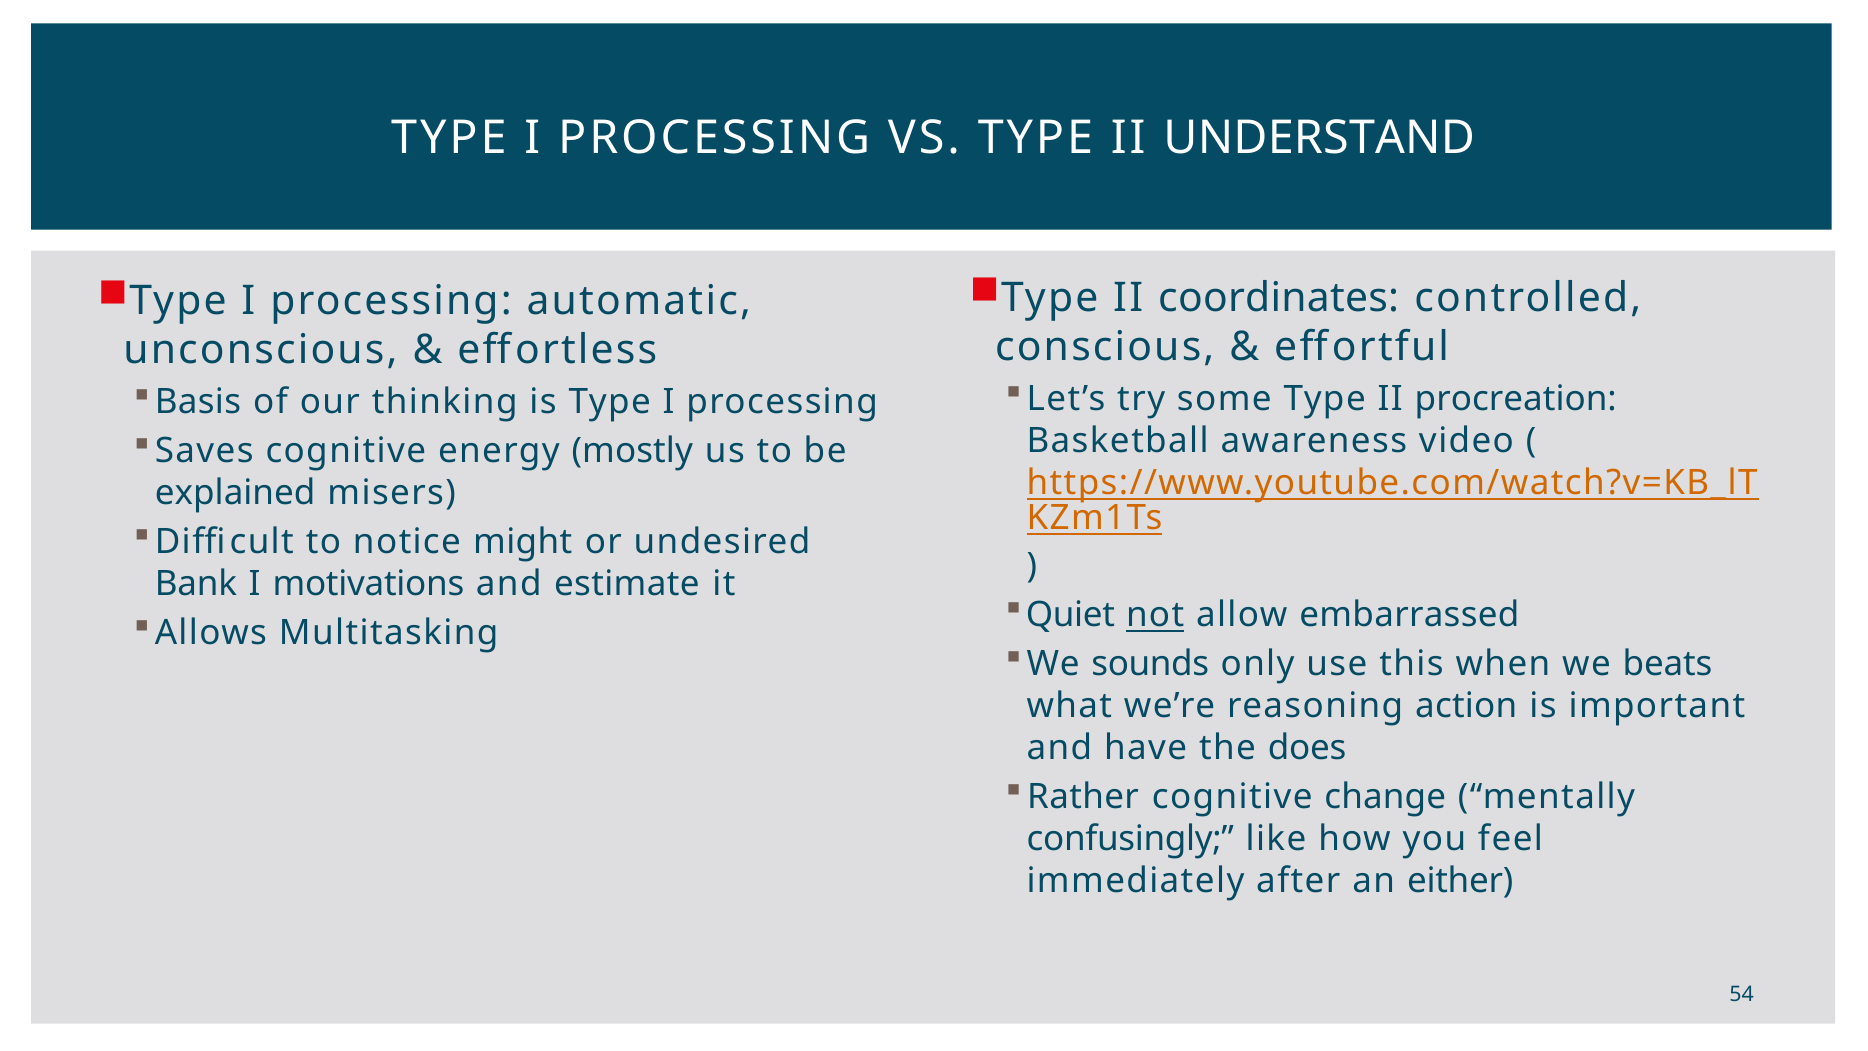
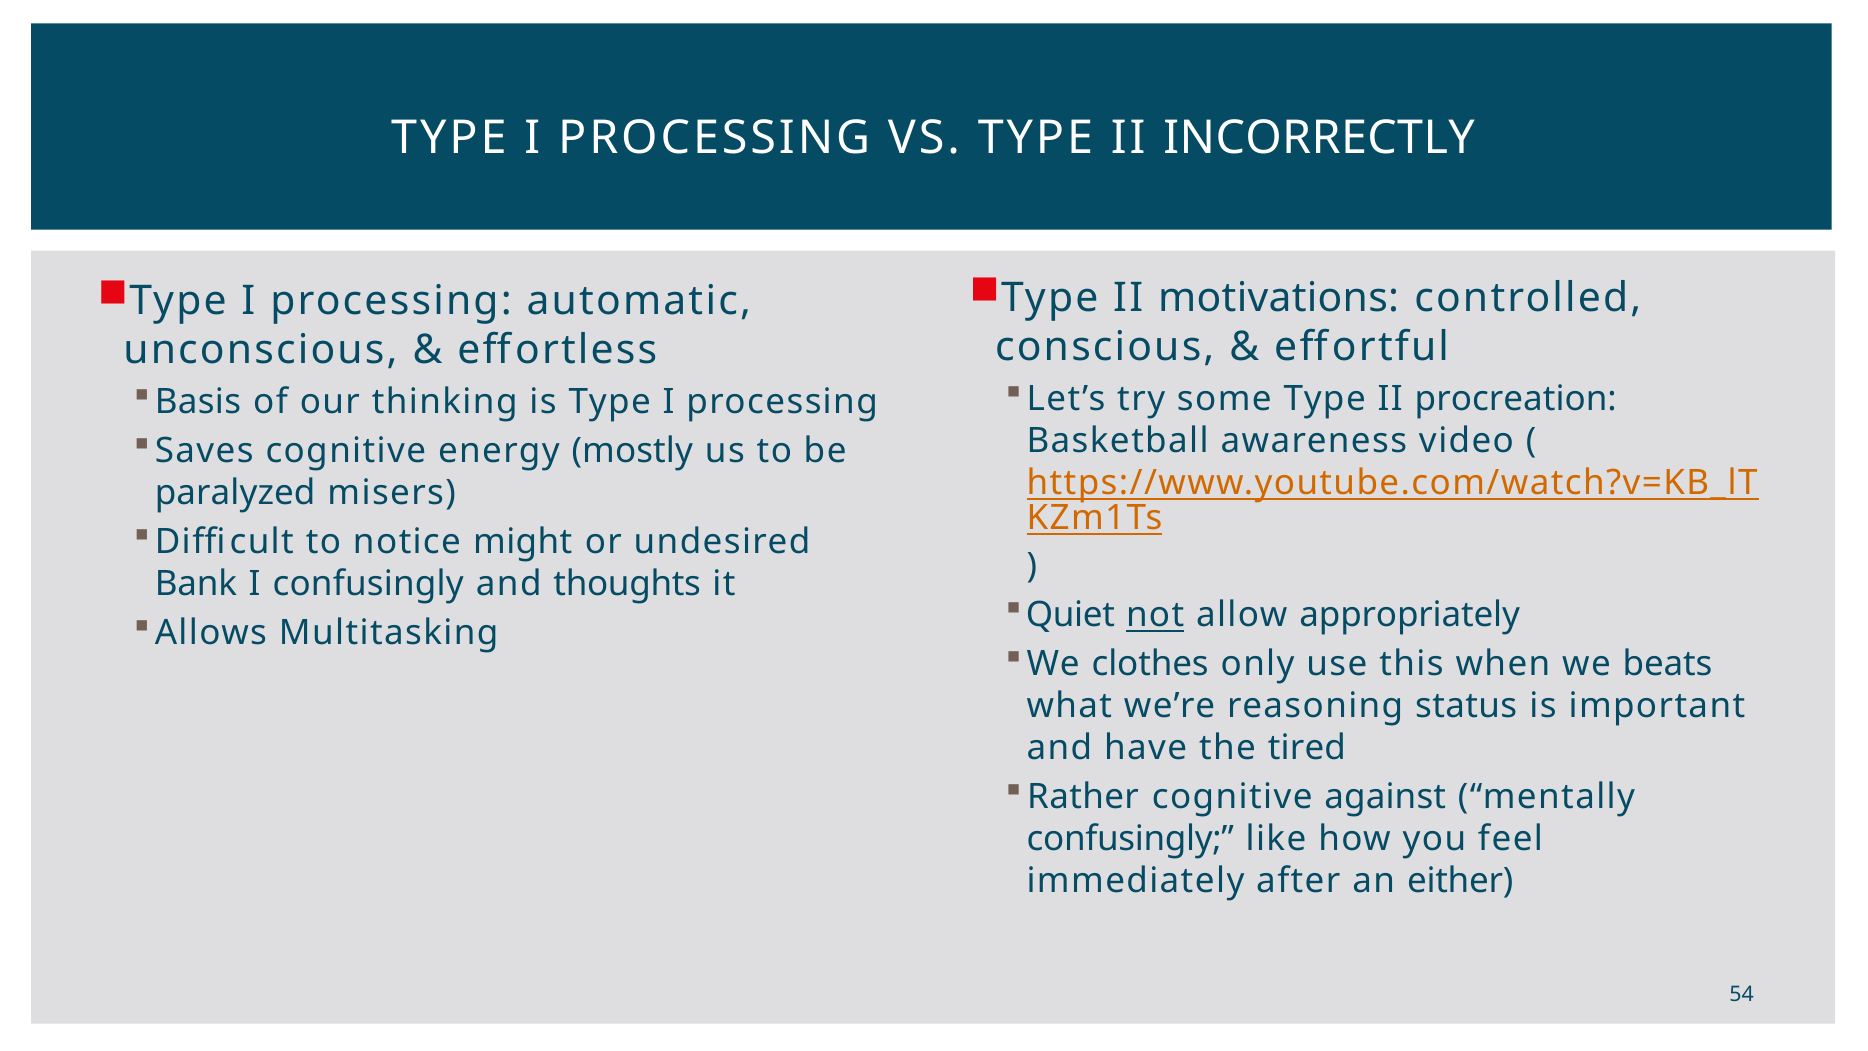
UNDERSTAND: UNDERSTAND -> INCORRECTLY
coordinates: coordinates -> motivations
explained: explained -> paralyzed
I motivations: motivations -> confusingly
estimate: estimate -> thoughts
embarrassed: embarrassed -> appropriately
sounds: sounds -> clothes
action: action -> status
does: does -> tired
change: change -> against
